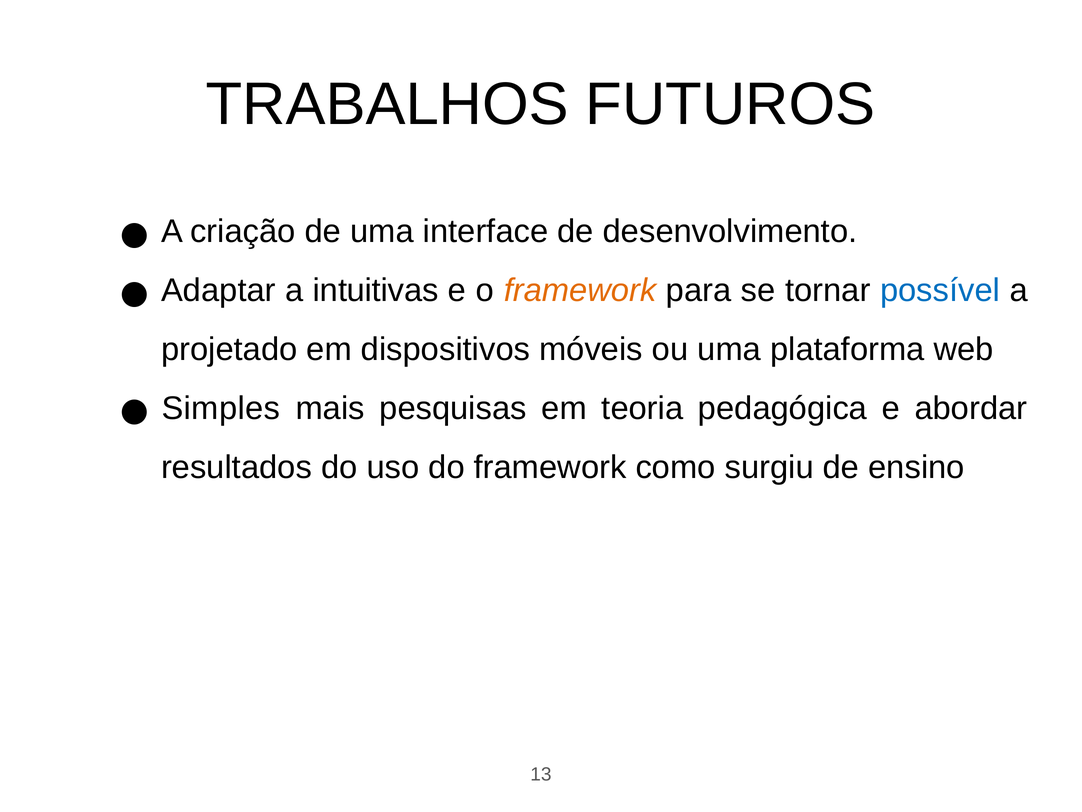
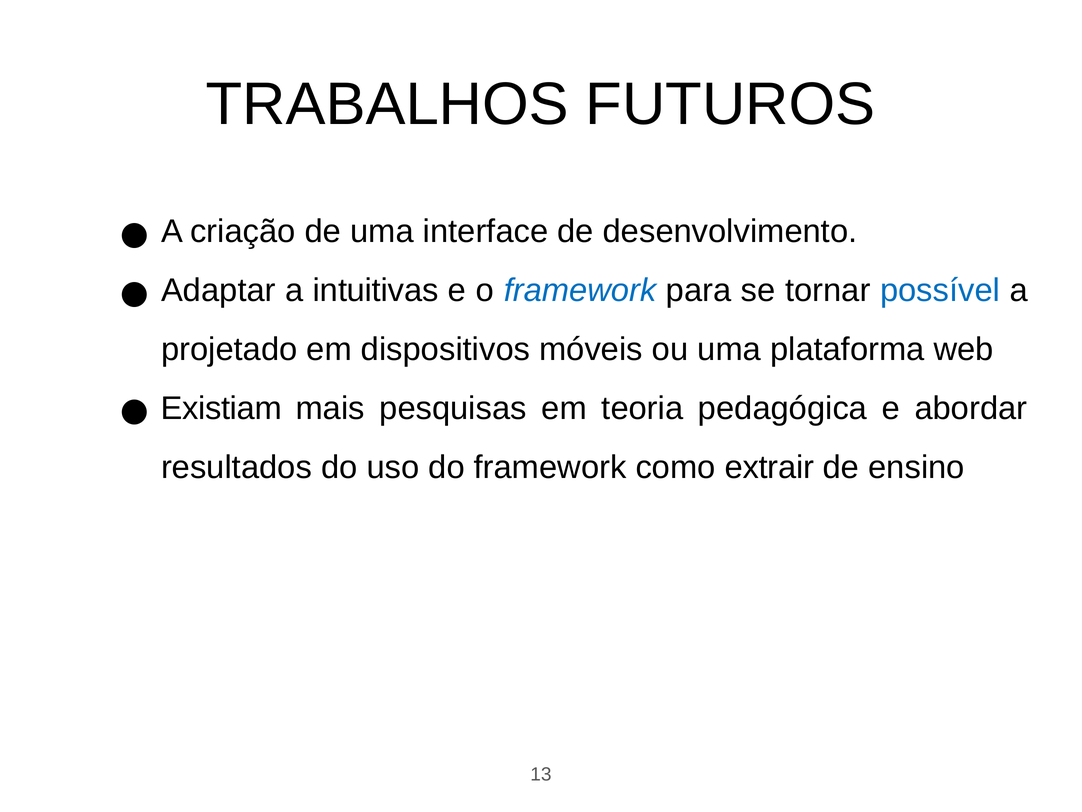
framework at (580, 290) colour: orange -> blue
Simples: Simples -> Existiam
surgiu: surgiu -> extrair
